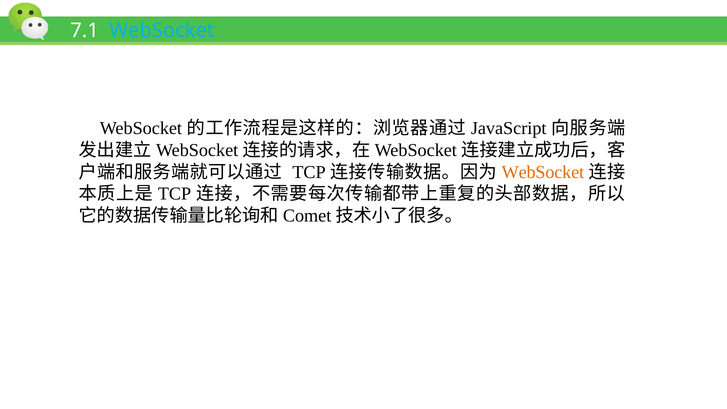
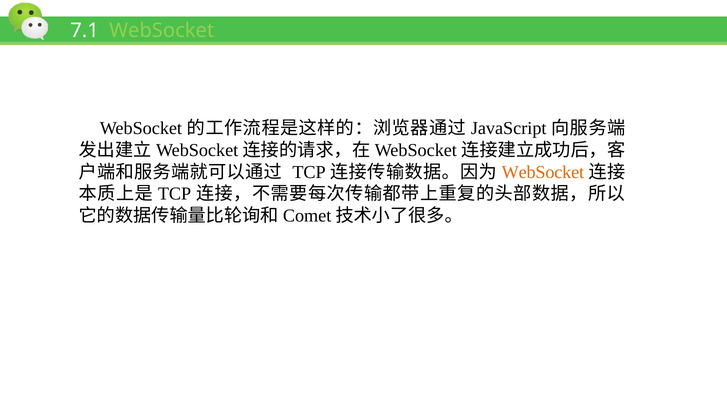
WebSocket at (162, 31) colour: light blue -> light green
